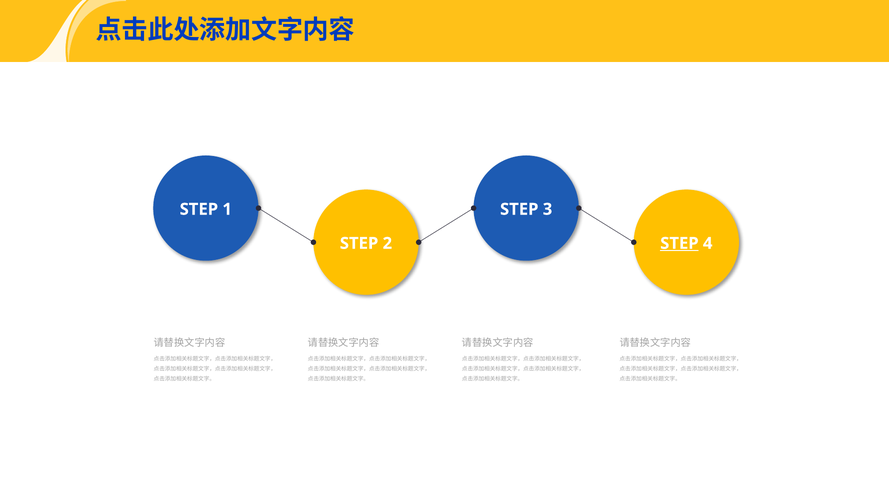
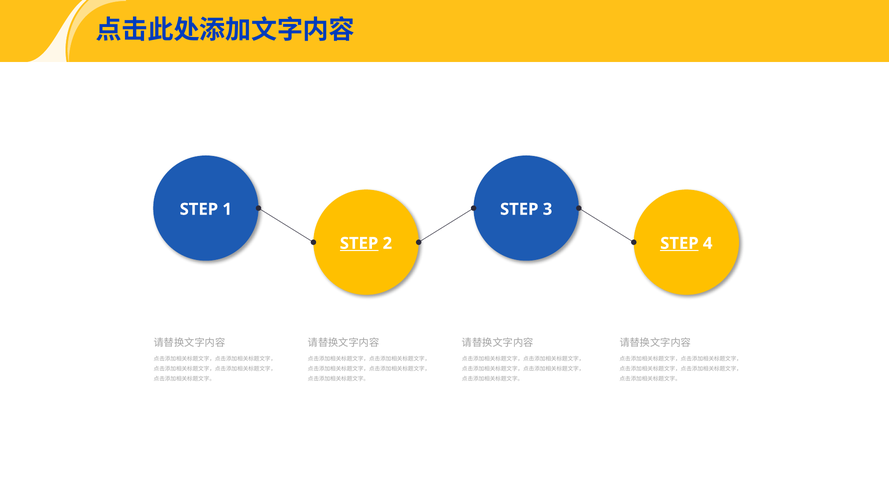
STEP at (359, 243) underline: none -> present
